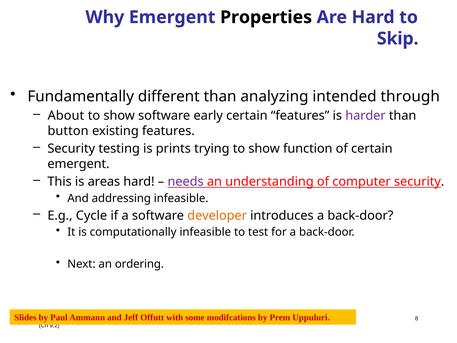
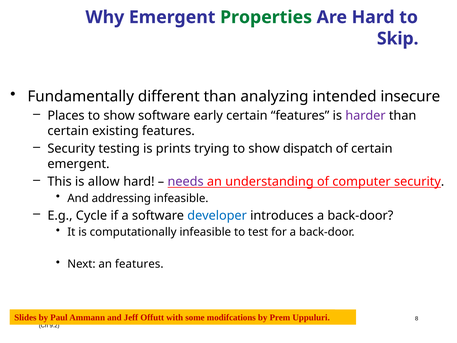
Properties colour: black -> green
through: through -> insecure
About: About -> Places
button at (68, 131): button -> certain
function: function -> dispatch
areas: areas -> allow
developer colour: orange -> blue
an ordering: ordering -> features
